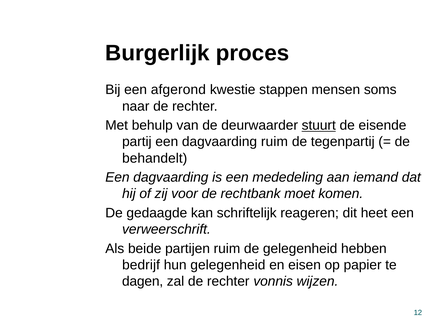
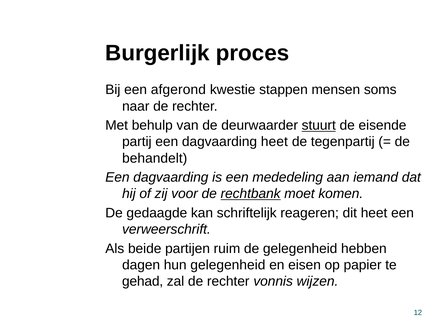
dagvaarding ruim: ruim -> heet
rechtbank underline: none -> present
bedrijf: bedrijf -> dagen
dagen: dagen -> gehad
